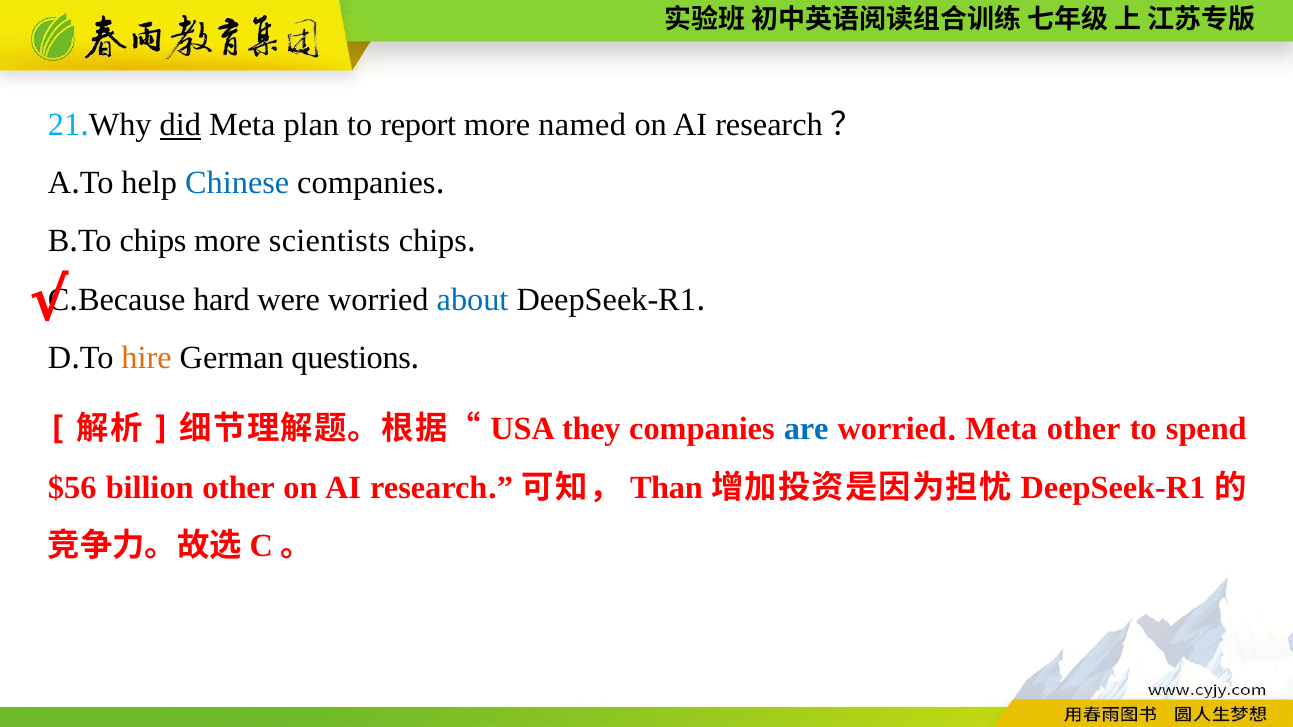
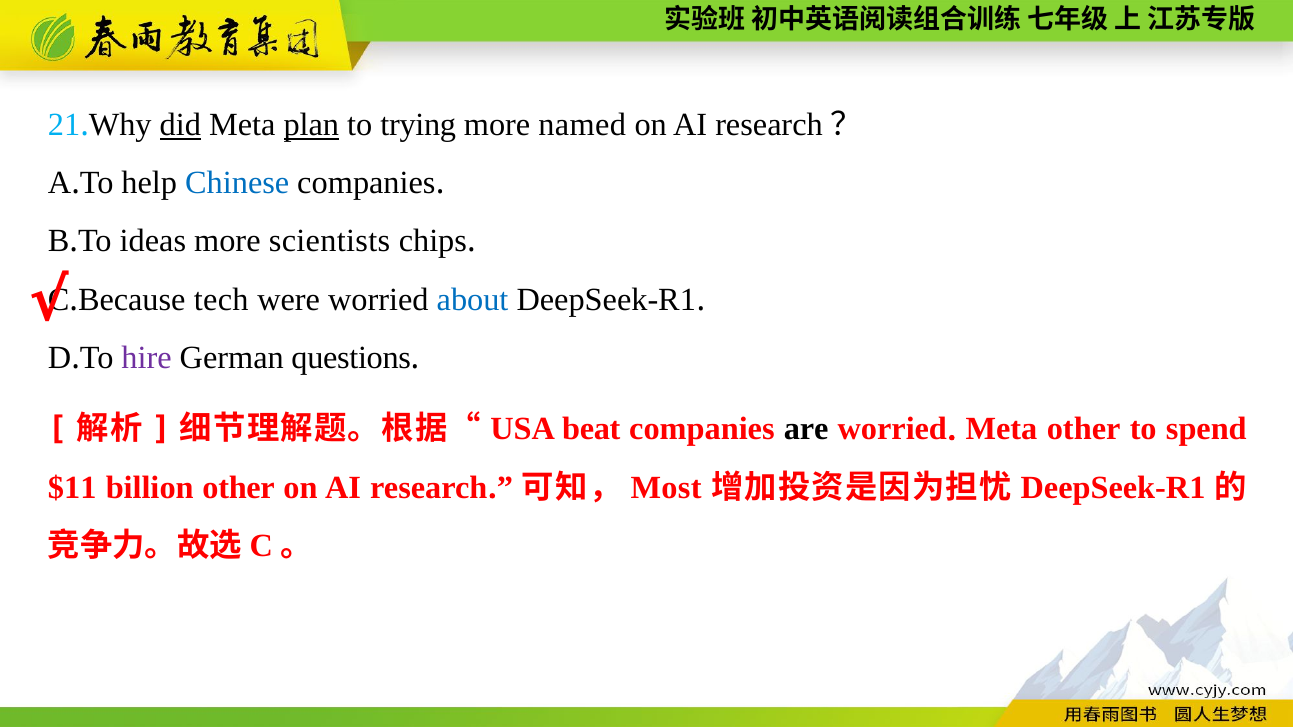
plan underline: none -> present
report: report -> trying
To chips: chips -> ideas
hard: hard -> tech
hire colour: orange -> purple
they: they -> beat
are colour: blue -> black
$56: $56 -> $11
Than: Than -> Most
